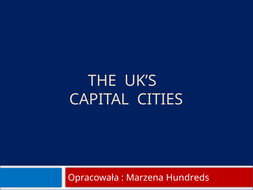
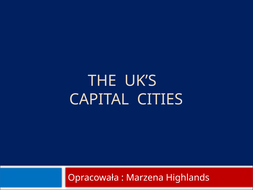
Hundreds: Hundreds -> Highlands
